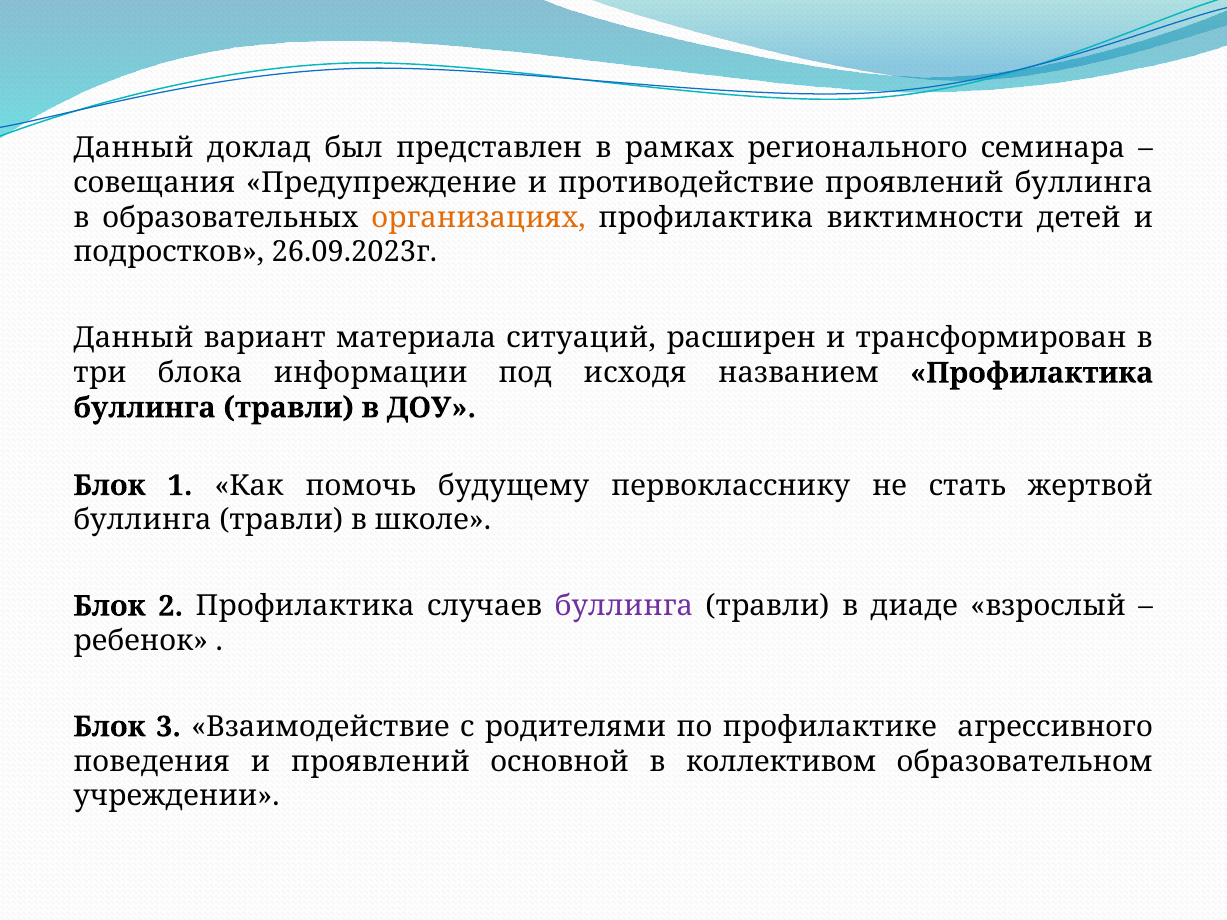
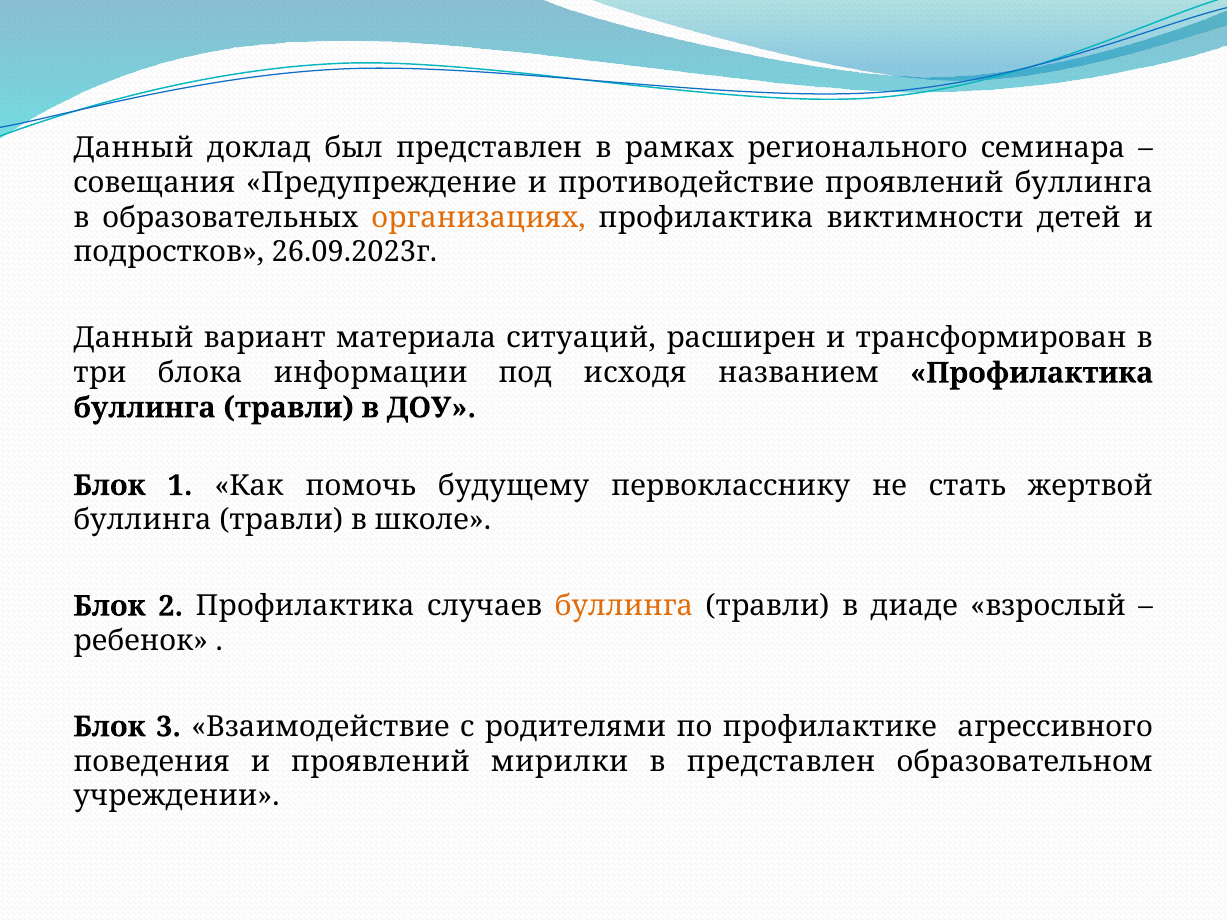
буллинга at (624, 606) colour: purple -> orange
основной: основной -> мирилки
в коллективом: коллективом -> представлен
